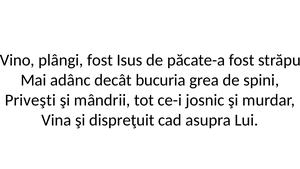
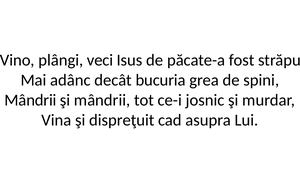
plângi fost: fost -> veci
Priveşti at (30, 100): Priveşti -> Mândrii
